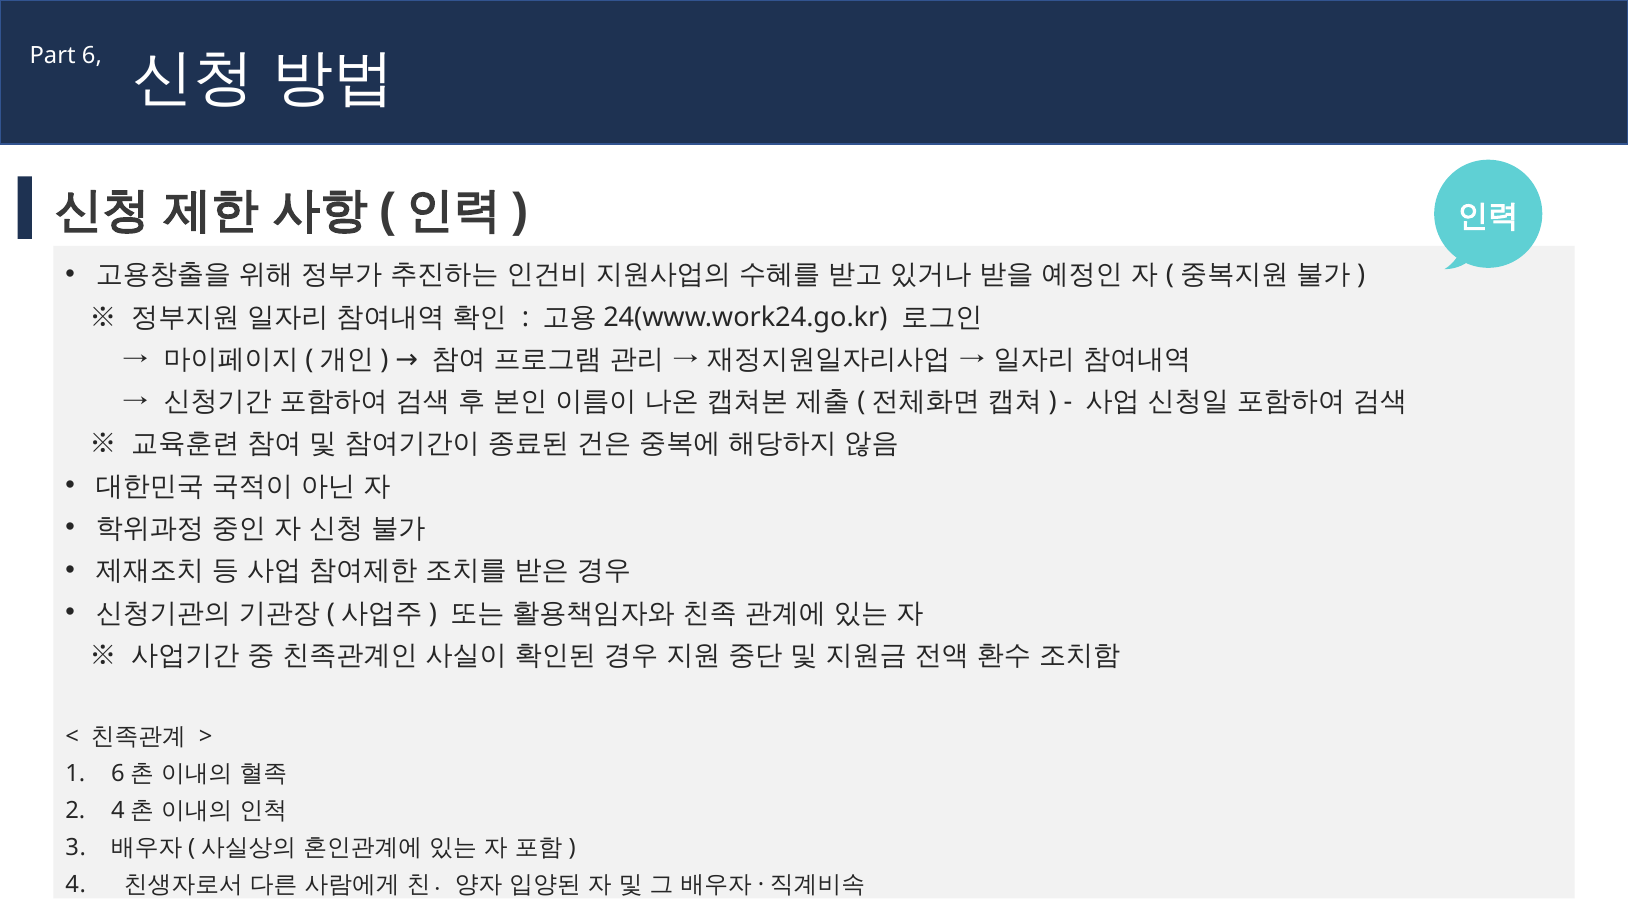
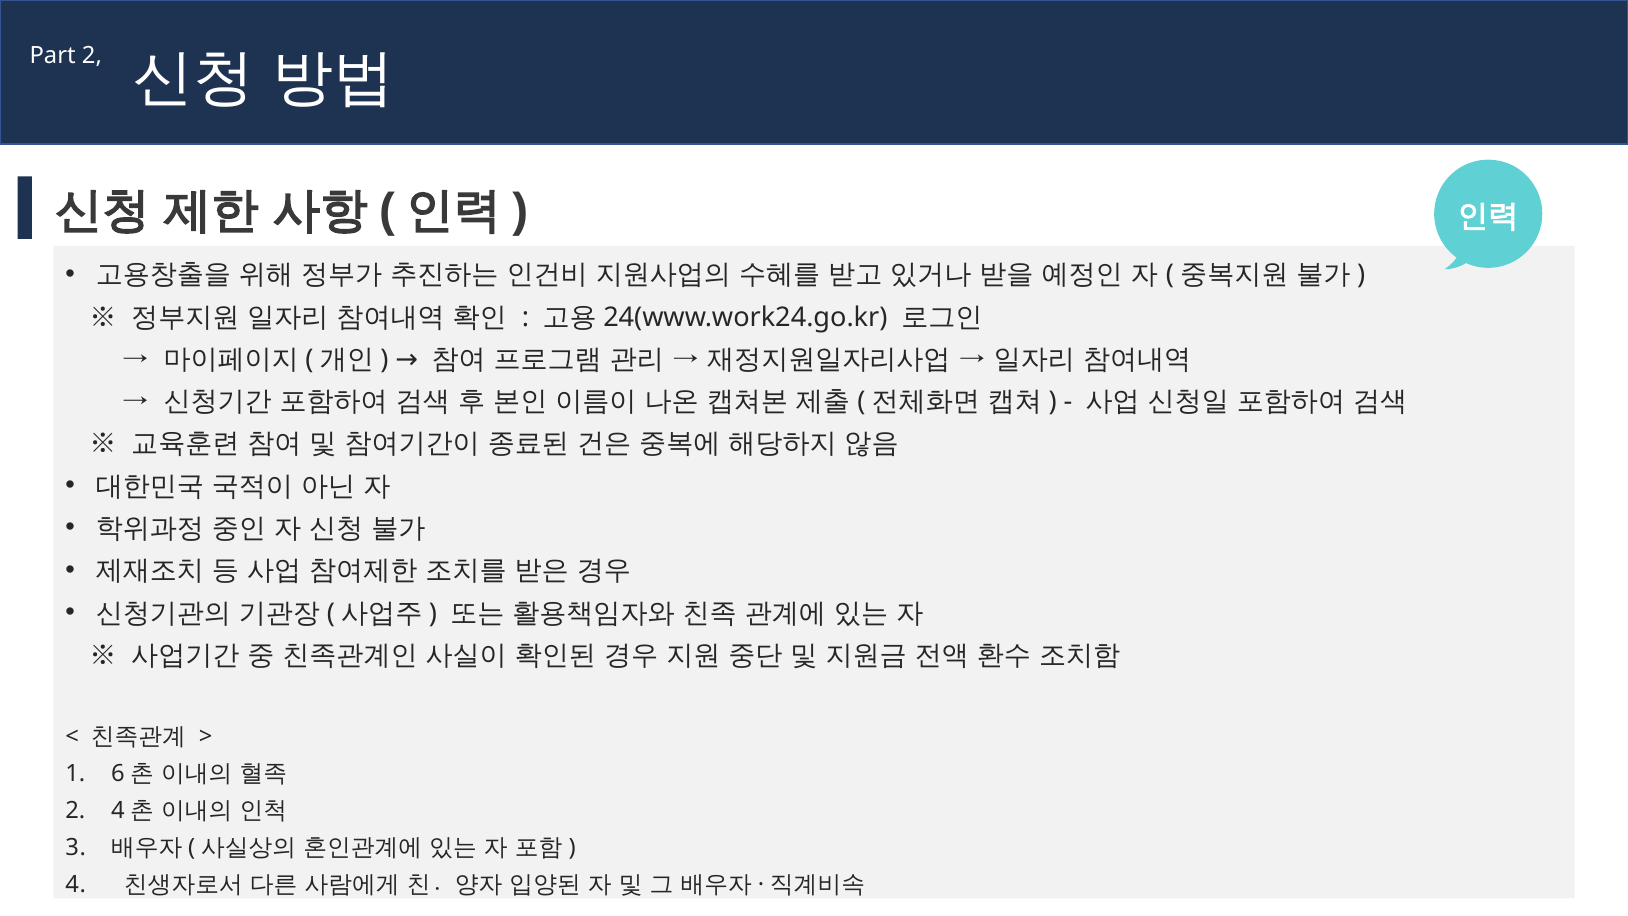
Part 6: 6 -> 2
